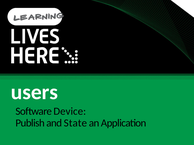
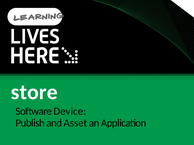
users: users -> store
State: State -> Asset
